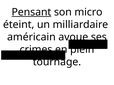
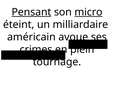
micro underline: none -> present
